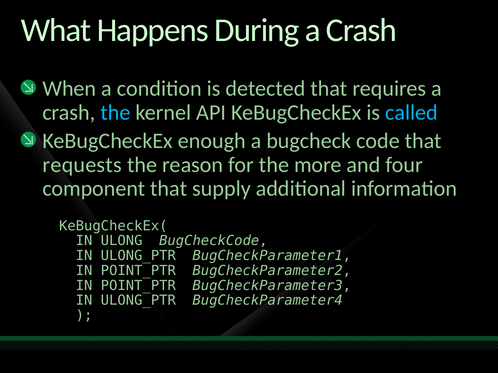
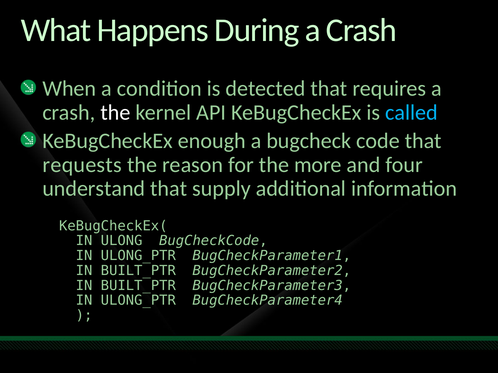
the at (115, 113) colour: light blue -> white
component: component -> understand
POINT_PTR at (138, 271): POINT_PTR -> BUILT_PTR
POINT_PTR at (138, 286): POINT_PTR -> BUILT_PTR
